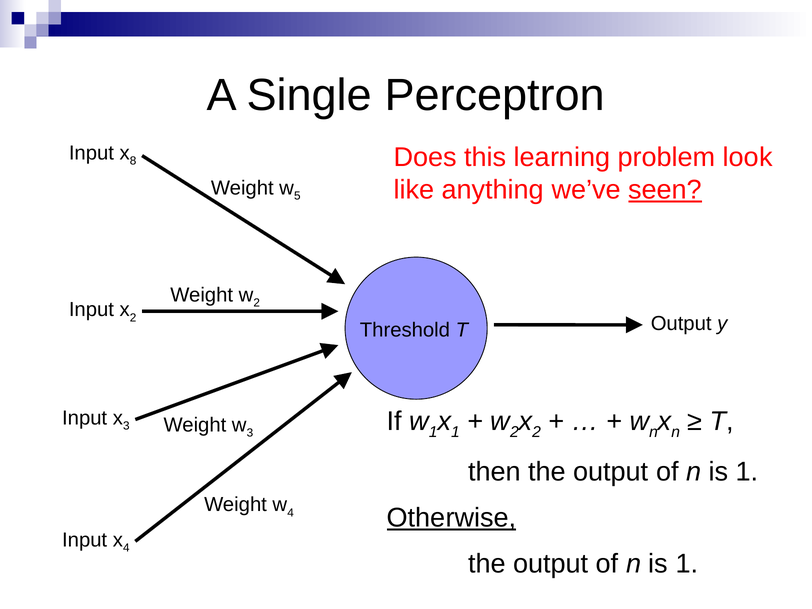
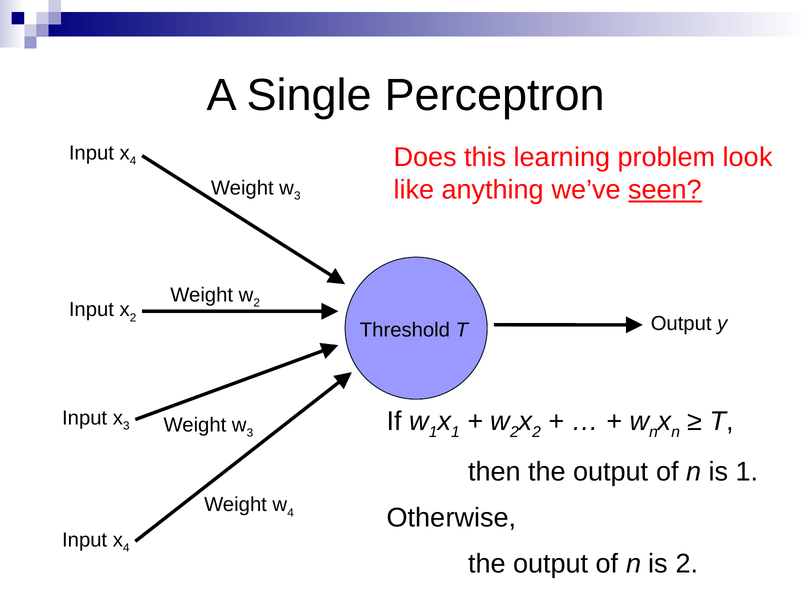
8 at (133, 161): 8 -> 4
5 at (297, 196): 5 -> 3
Otherwise underline: present -> none
1 at (687, 564): 1 -> 2
